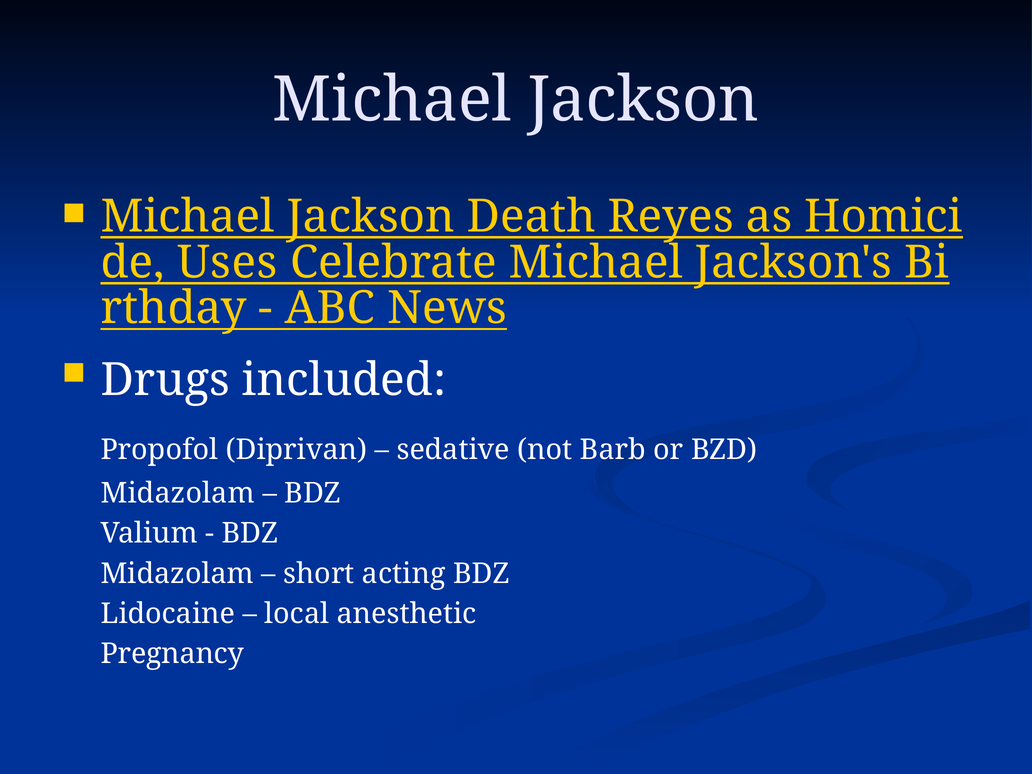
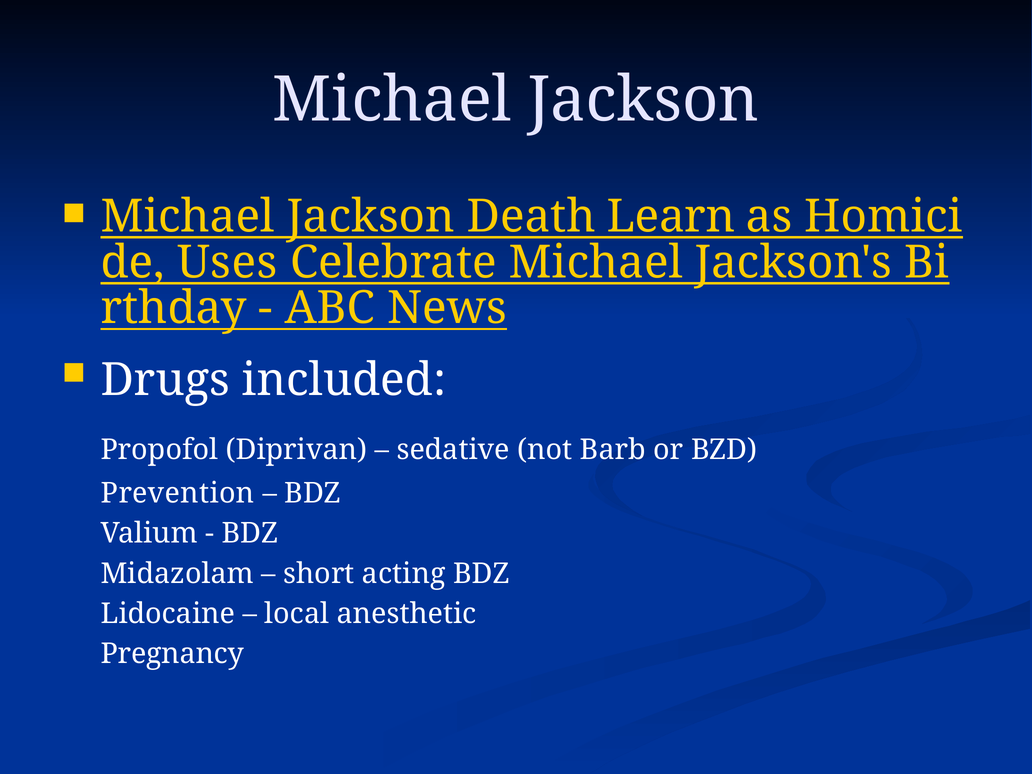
Reyes: Reyes -> Learn
Midazolam at (178, 493): Midazolam -> Prevention
